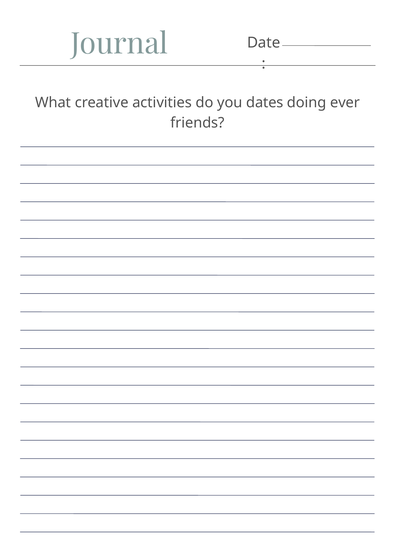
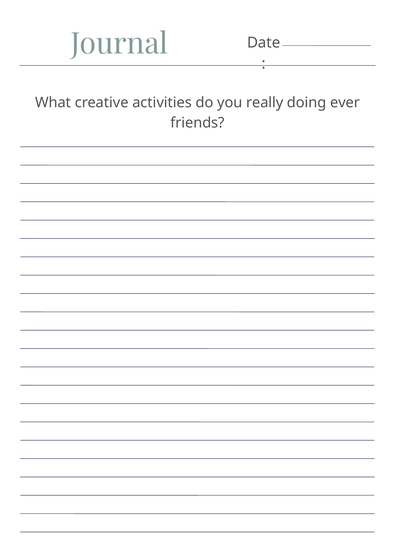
dates: dates -> really
